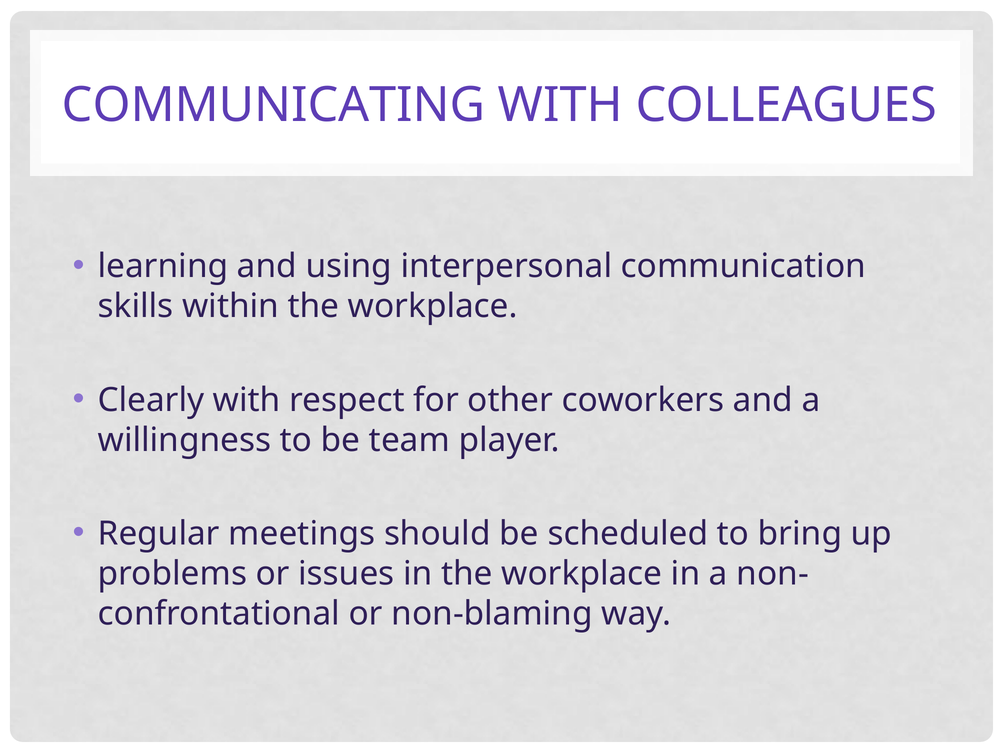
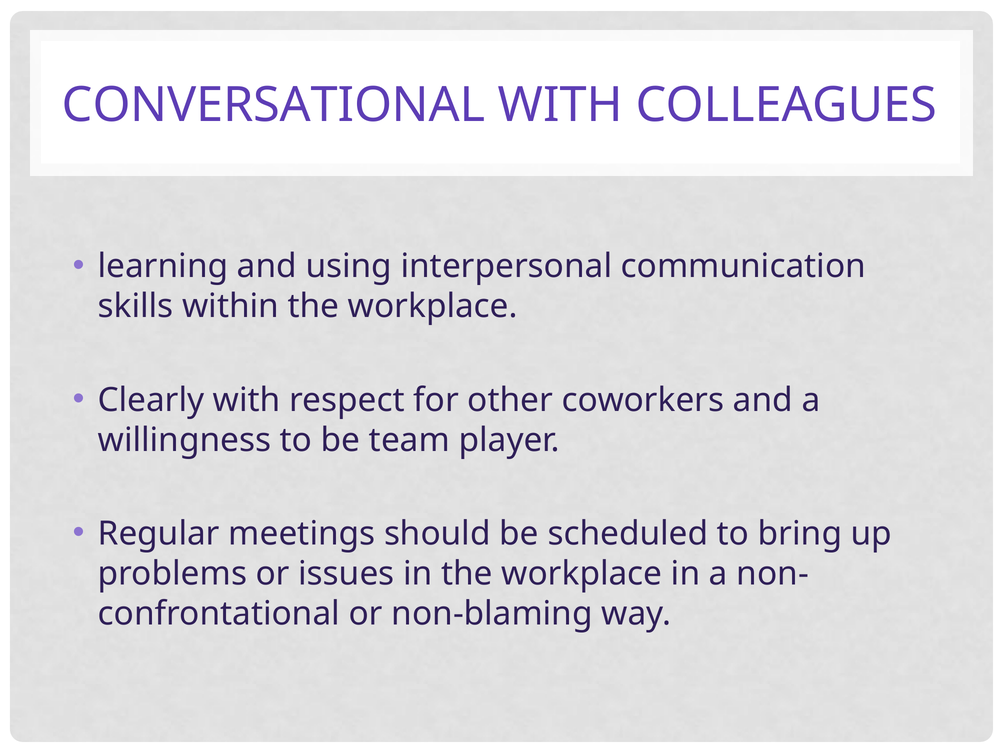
COMMUNICATING: COMMUNICATING -> CONVERSATIONAL
